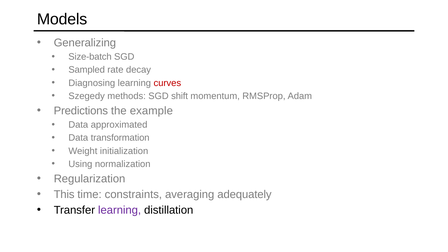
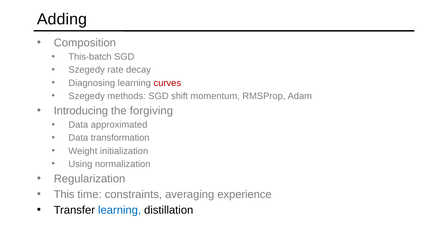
Models: Models -> Adding
Generalizing: Generalizing -> Composition
Size-batch: Size-batch -> This-batch
Sampled at (87, 70): Sampled -> Szegedy
Predictions: Predictions -> Introducing
example: example -> forgiving
adequately: adequately -> experience
learning at (120, 210) colour: purple -> blue
